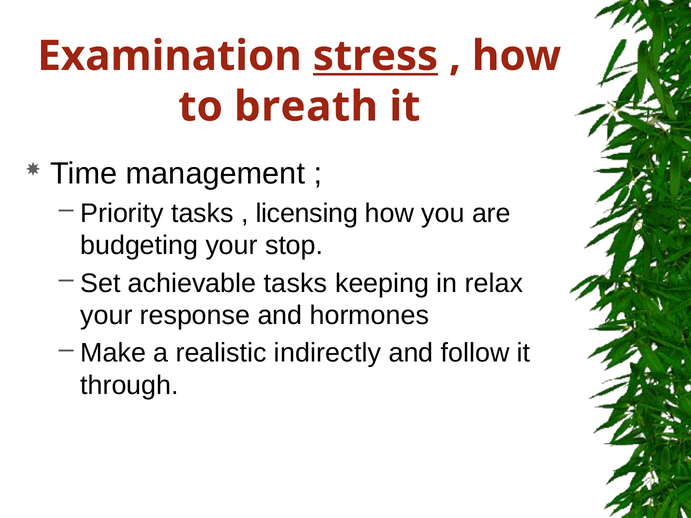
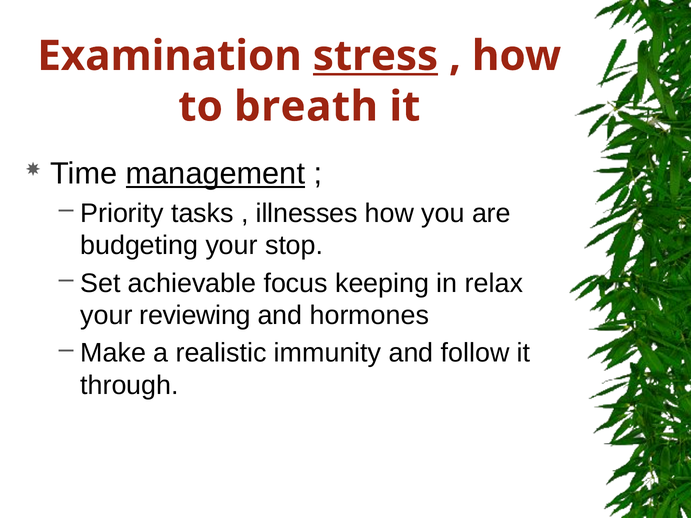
management underline: none -> present
licensing: licensing -> illnesses
achievable tasks: tasks -> focus
response: response -> reviewing
indirectly: indirectly -> immunity
